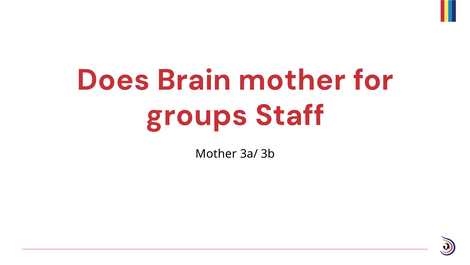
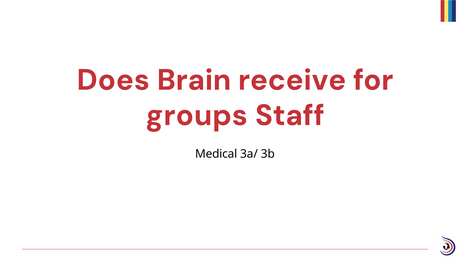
Brain mother: mother -> receive
Mother at (216, 154): Mother -> Medical
